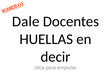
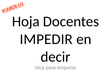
Dale: Dale -> Hoja
HUELLAS: HUELLAS -> IMPEDIR
